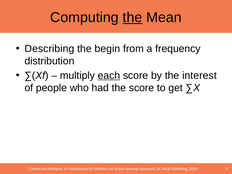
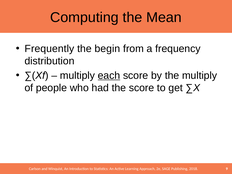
the at (132, 17) underline: present -> none
Describing: Describing -> Frequently
the interest: interest -> multiply
